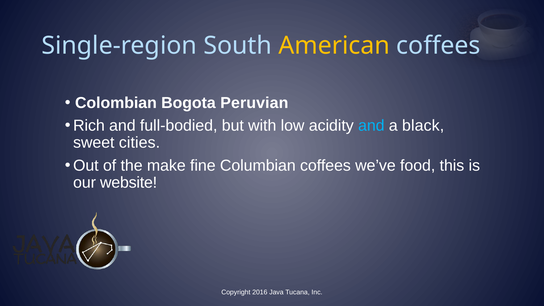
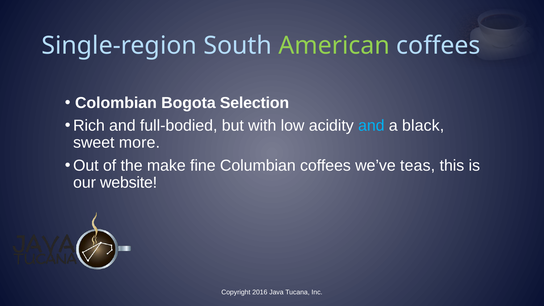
American colour: yellow -> light green
Peruvian: Peruvian -> Selection
cities: cities -> more
food: food -> teas
